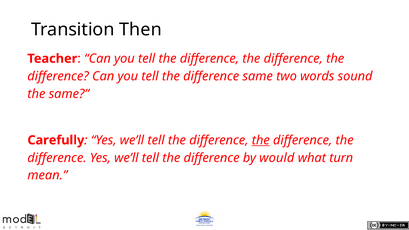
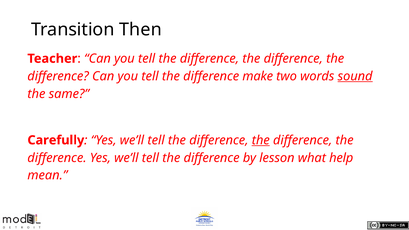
difference same: same -> make
sound underline: none -> present
would: would -> lesson
turn: turn -> help
